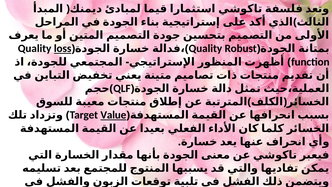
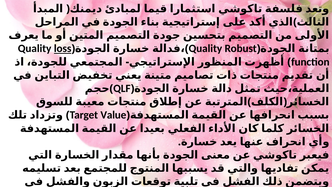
Value underline: present -> none
